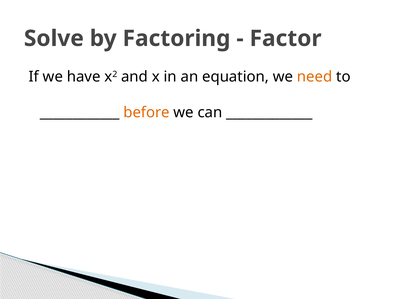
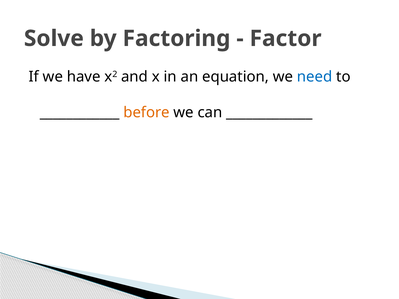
need colour: orange -> blue
